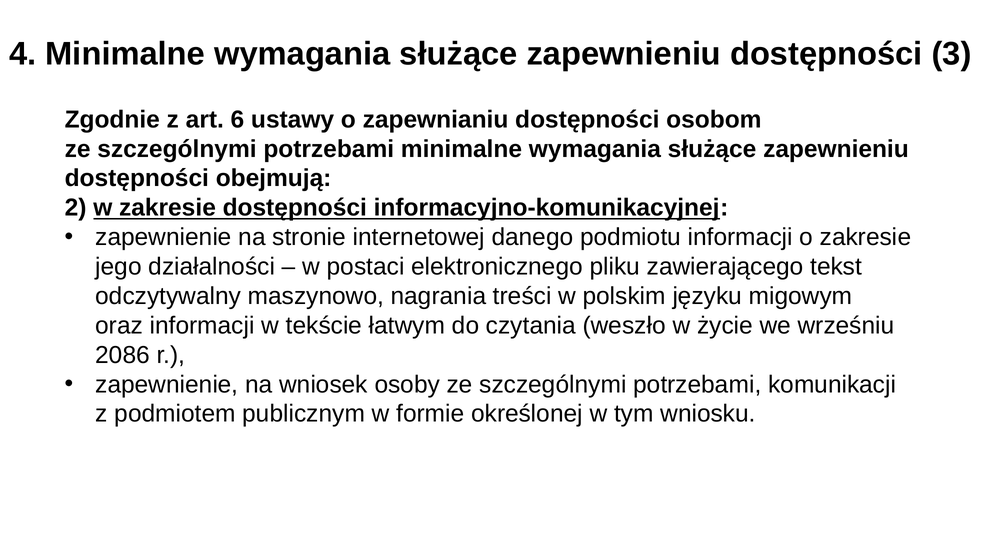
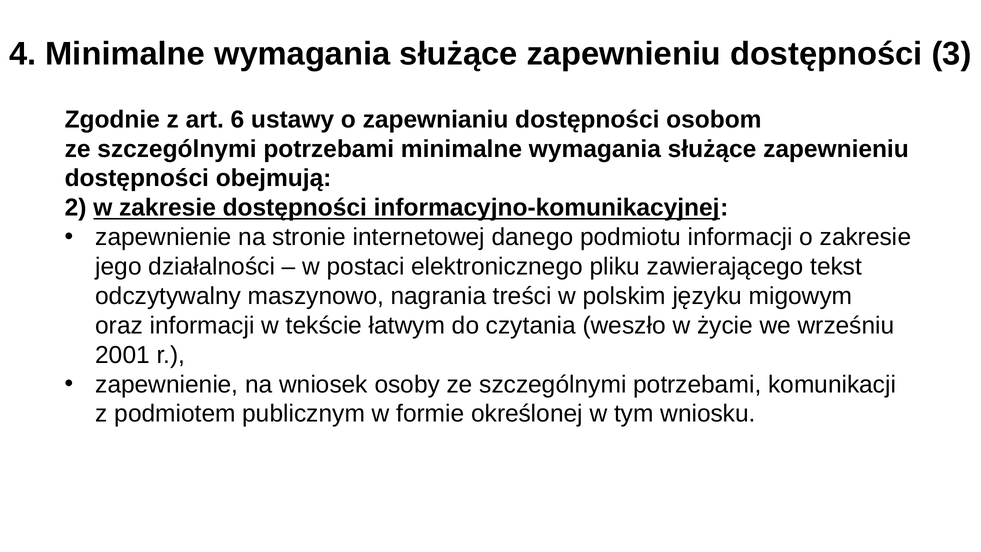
2086: 2086 -> 2001
